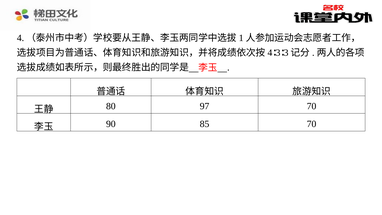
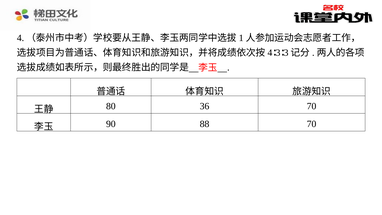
97: 97 -> 36
85: 85 -> 88
